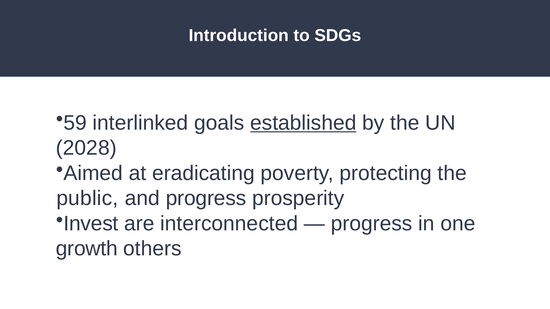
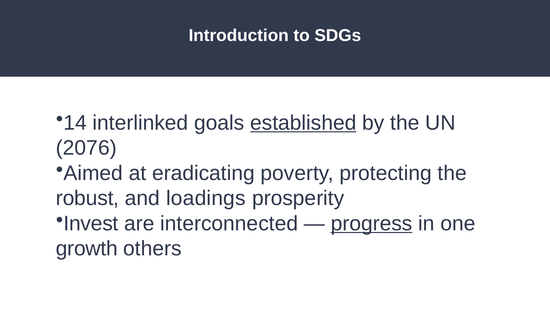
59: 59 -> 14
2028: 2028 -> 2076
public: public -> robust
and progress: progress -> loadings
progress at (372, 224) underline: none -> present
